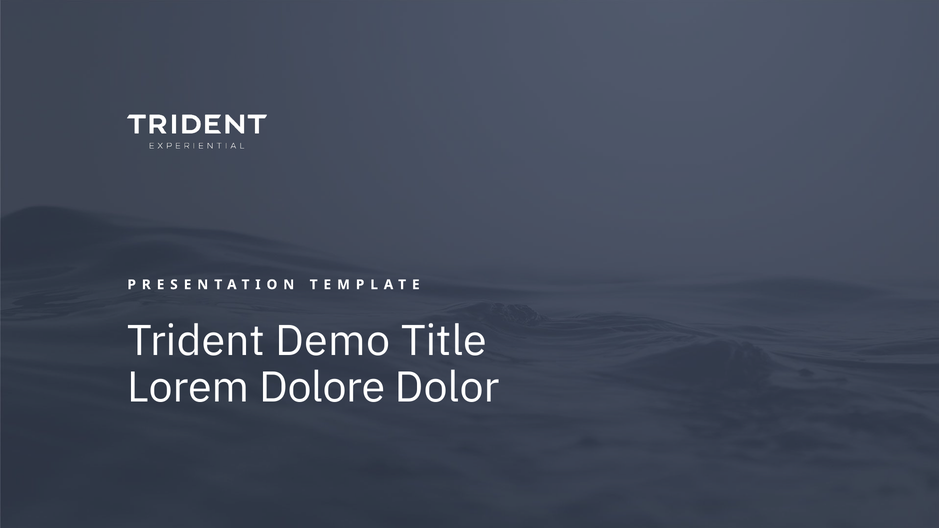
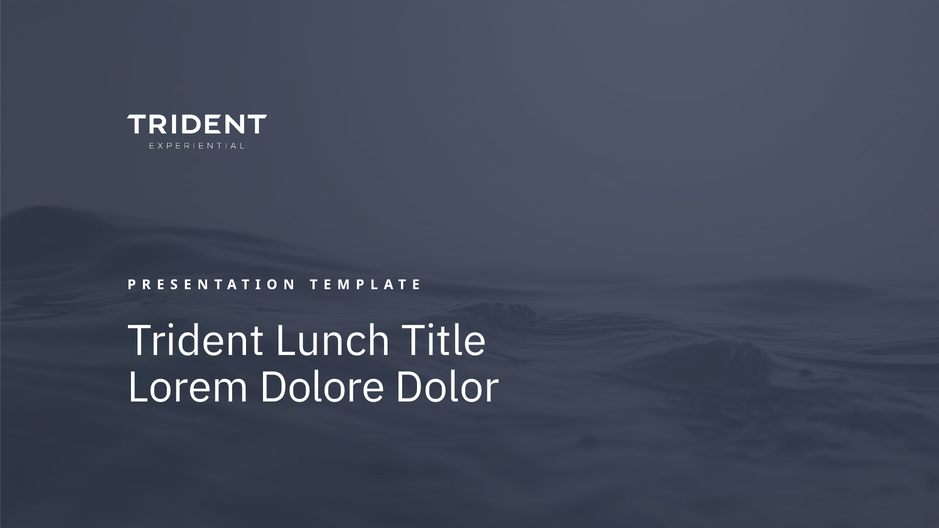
Demo: Demo -> Lunch
